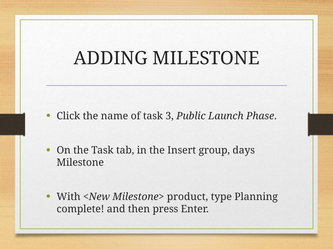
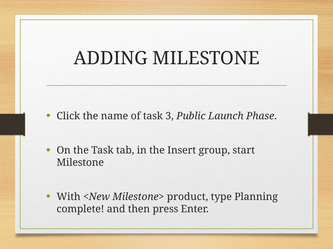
days: days -> start
